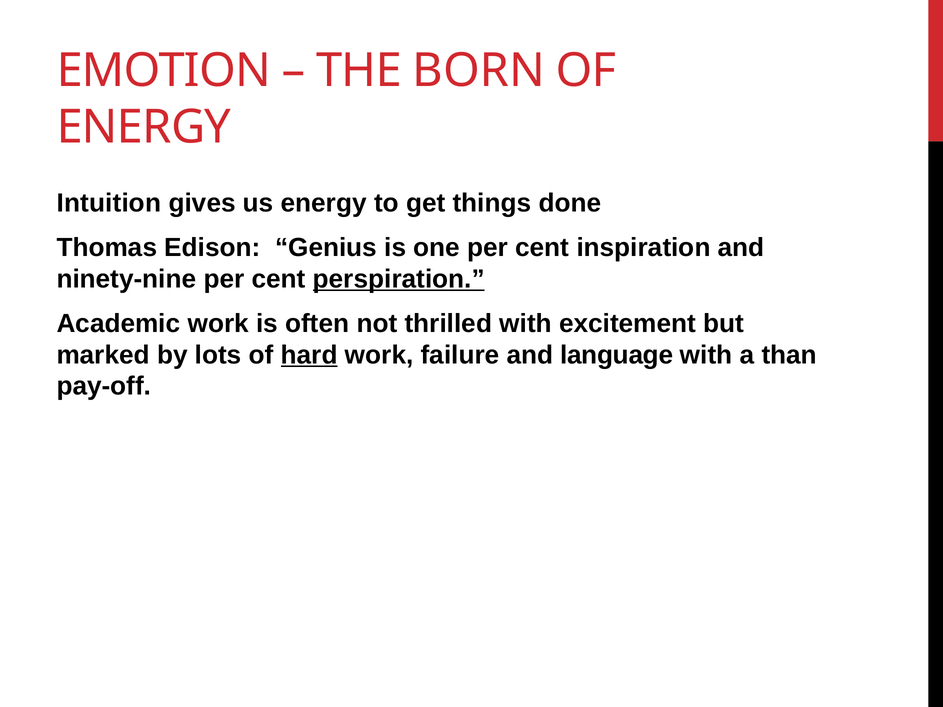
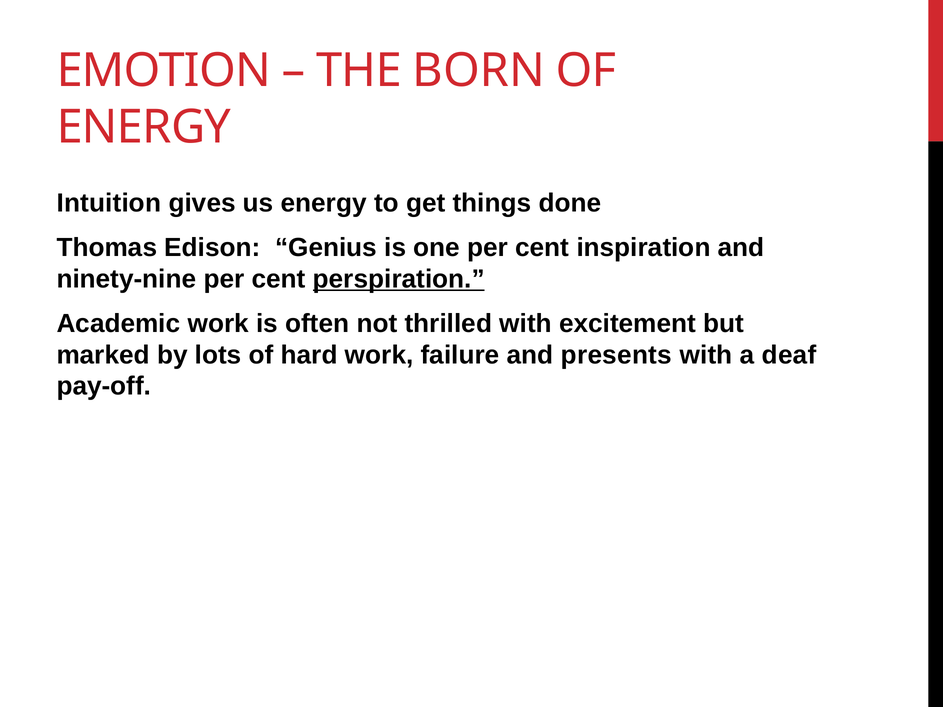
hard underline: present -> none
language: language -> presents
than: than -> deaf
